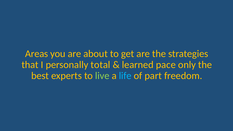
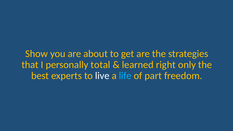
Areas: Areas -> Show
pace: pace -> right
live colour: light green -> white
